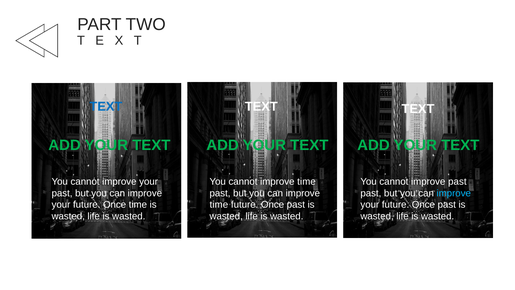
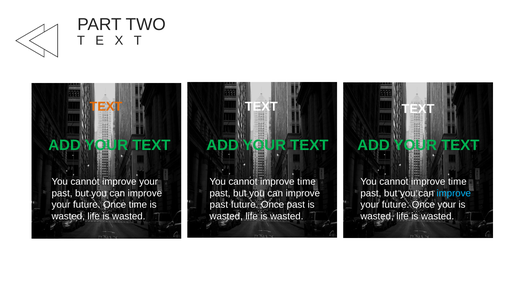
TEXT at (106, 106) colour: blue -> orange
past at (457, 181): past -> time
time at (219, 205): time -> past
your future Once past: past -> your
